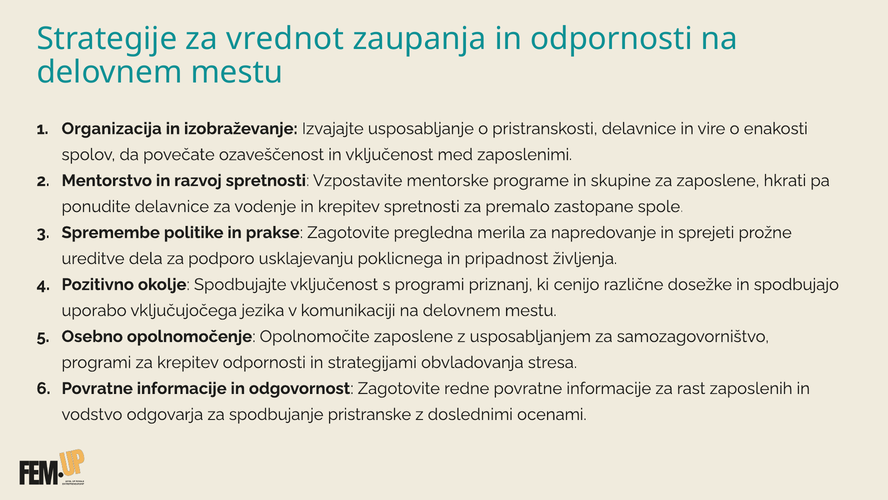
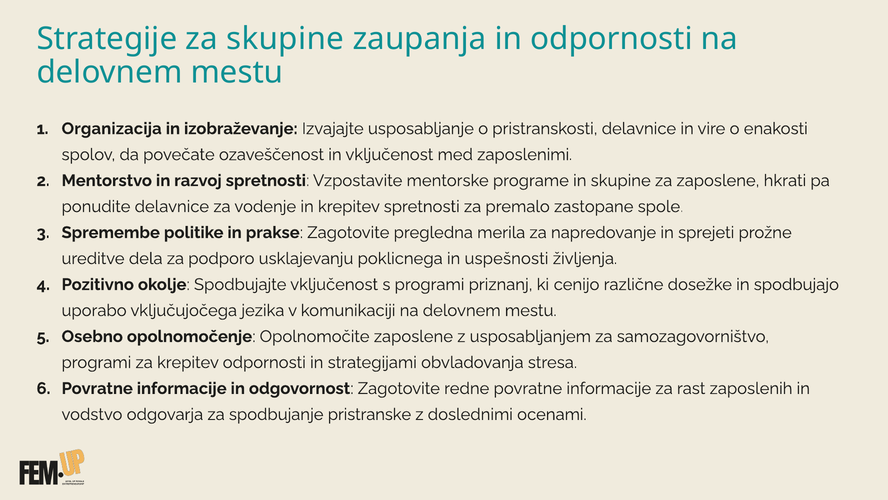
za vrednot: vrednot -> skupine
pripadnost: pripadnost -> uspešnosti
